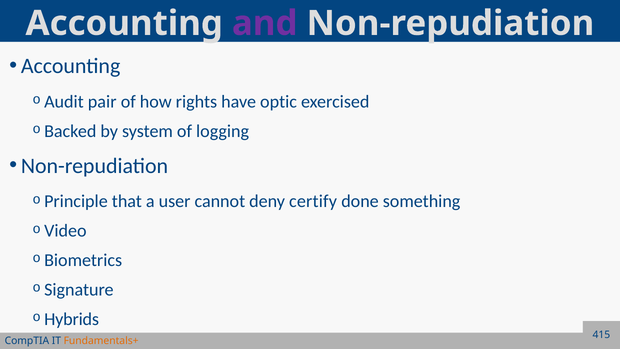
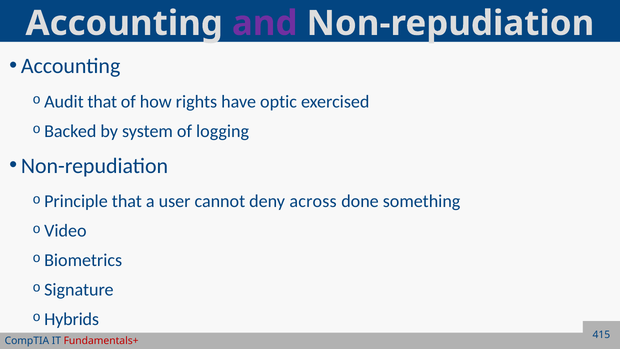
Audit pair: pair -> that
certify: certify -> across
Fundamentals+ colour: orange -> red
